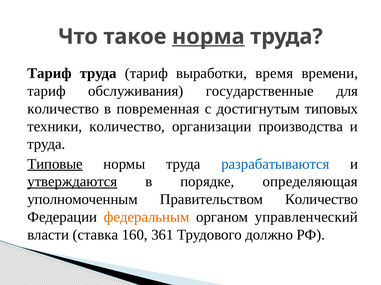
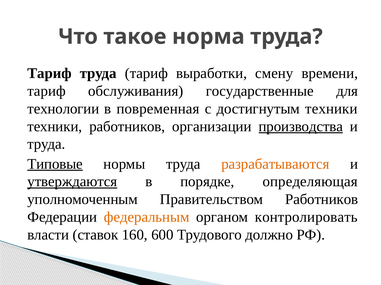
норма underline: present -> none
время: время -> смену
количество at (63, 109): количество -> технологии
достигнутым типовых: типовых -> техники
техники количество: количество -> работников
производства underline: none -> present
разрабатываются colour: blue -> orange
Правительством Количество: Количество -> Работников
управленческий: управленческий -> контролировать
ставка: ставка -> ставок
361: 361 -> 600
